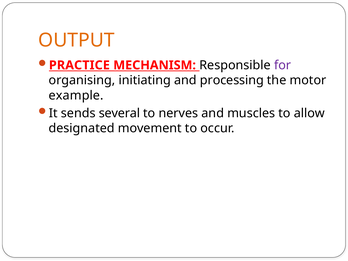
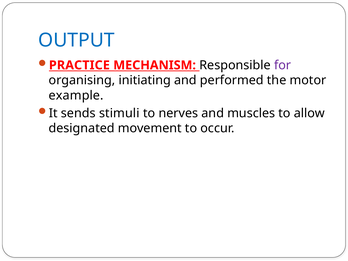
OUTPUT colour: orange -> blue
processing: processing -> performed
several: several -> stimuli
